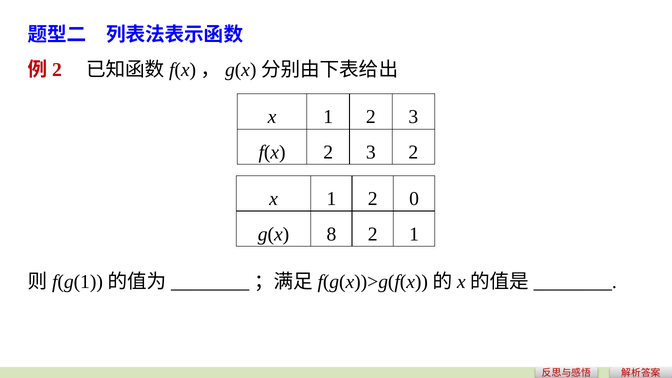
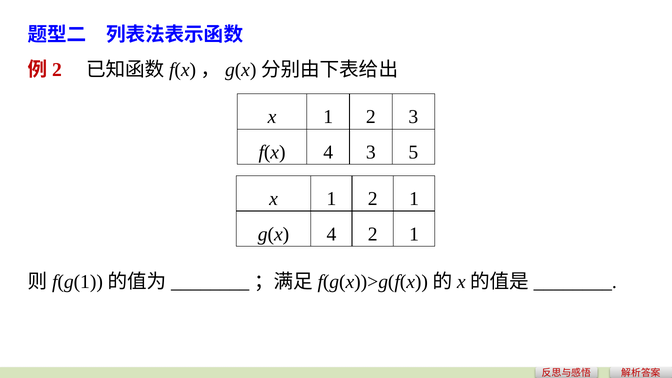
f(x 2: 2 -> 4
3 2: 2 -> 5
1 2 0: 0 -> 1
g(x 8: 8 -> 4
